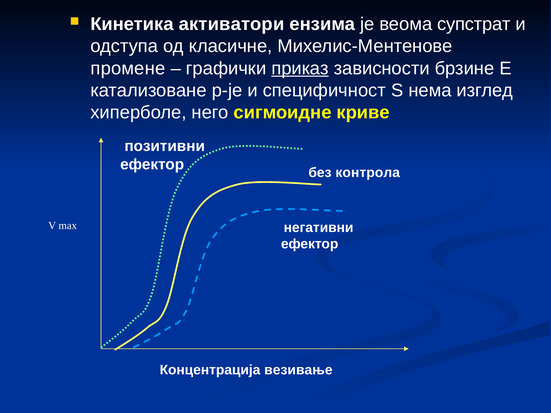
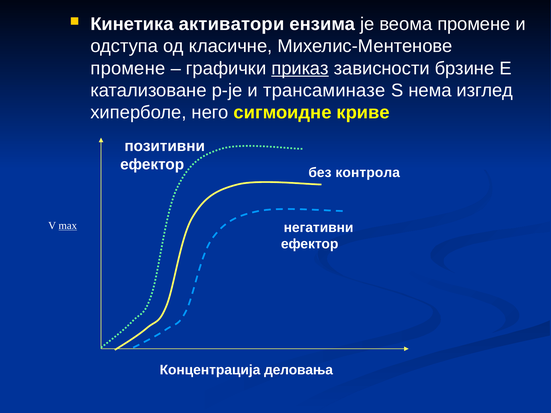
веома супстрат: супстрат -> промене
специфичност: специфичност -> трансаминaзе
max underline: none -> present
везивање: везивање -> деловања
